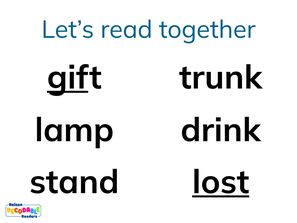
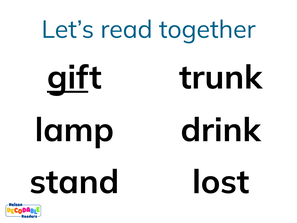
lost underline: present -> none
